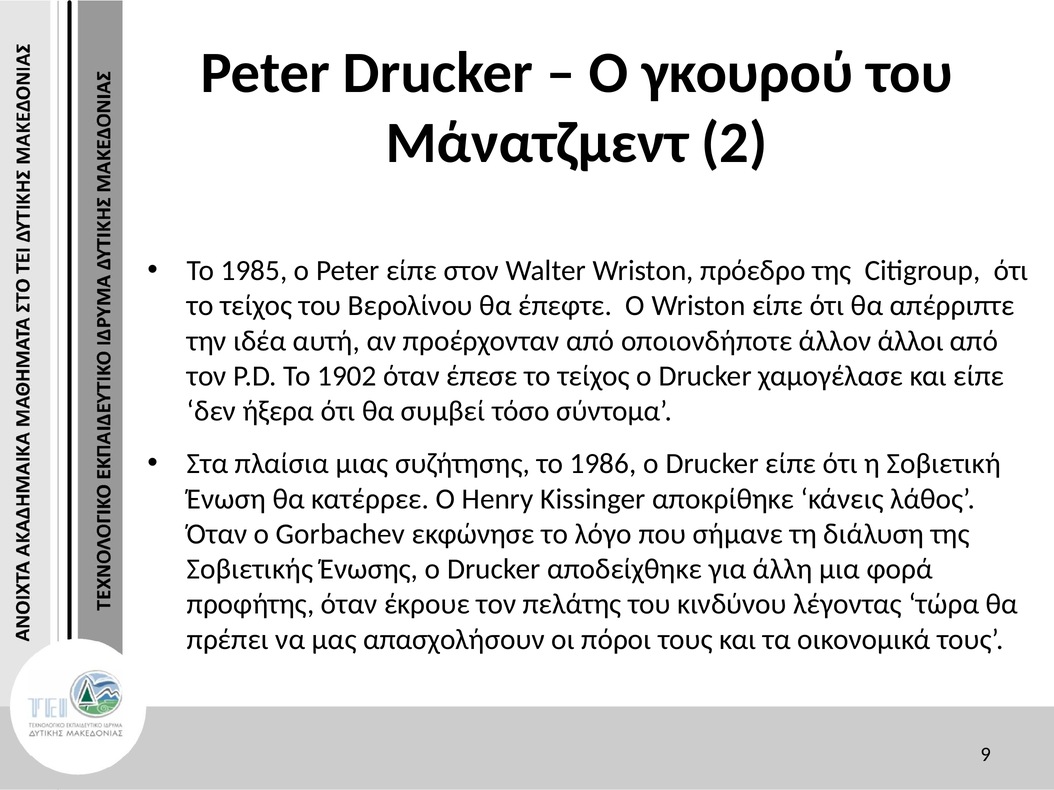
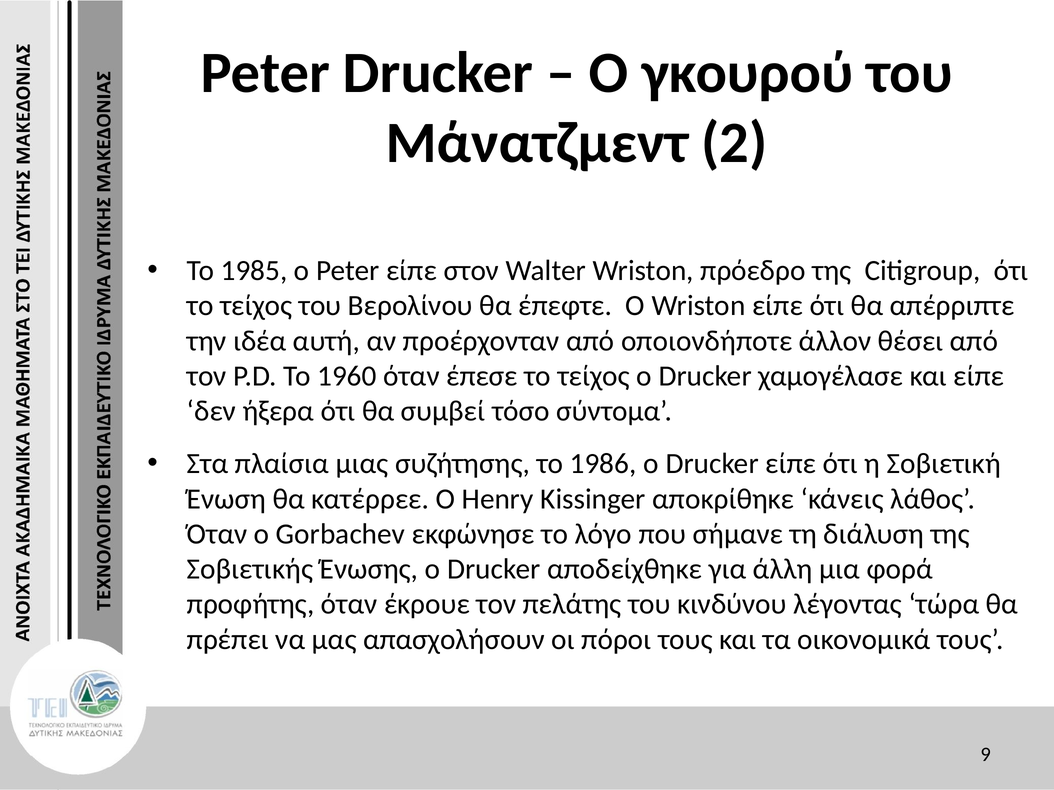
άλλοι: άλλοι -> θέσει
1902: 1902 -> 1960
